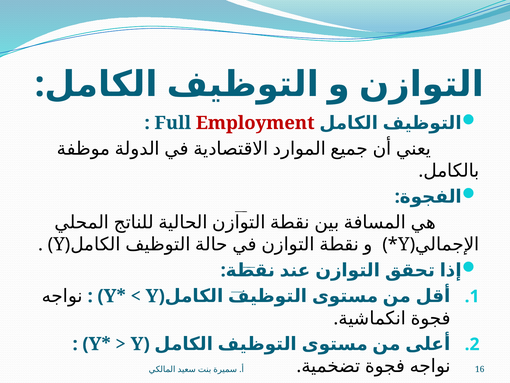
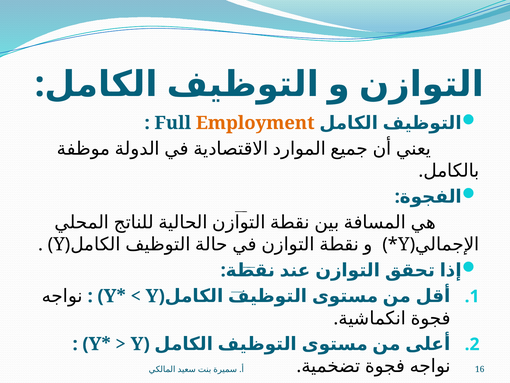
Employment colour: red -> orange
